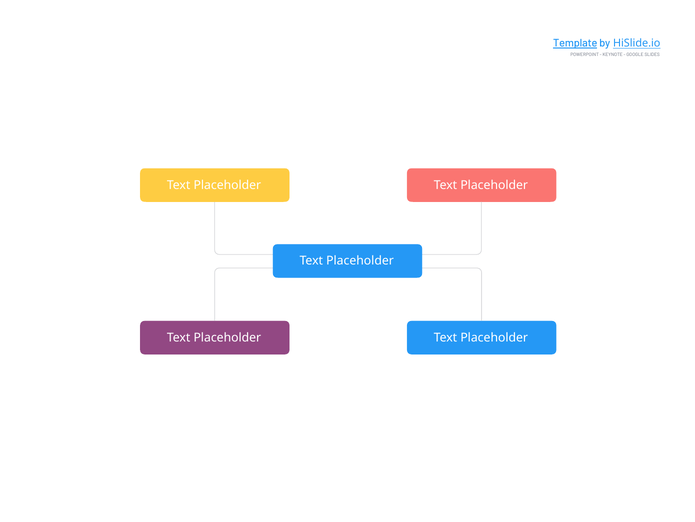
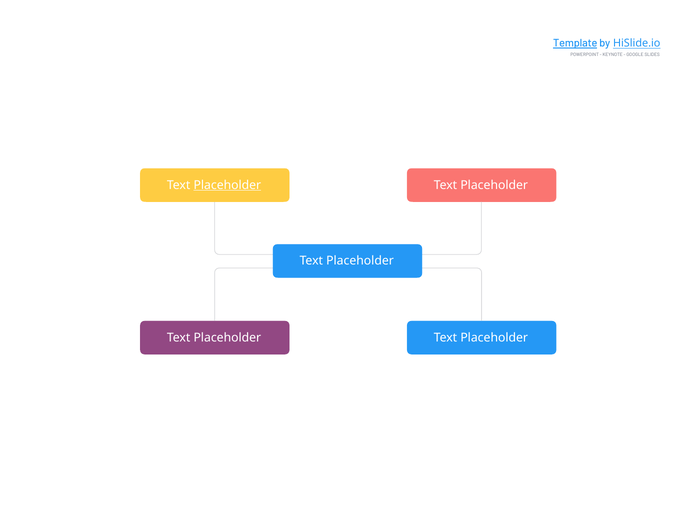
Placeholder at (227, 185) underline: none -> present
